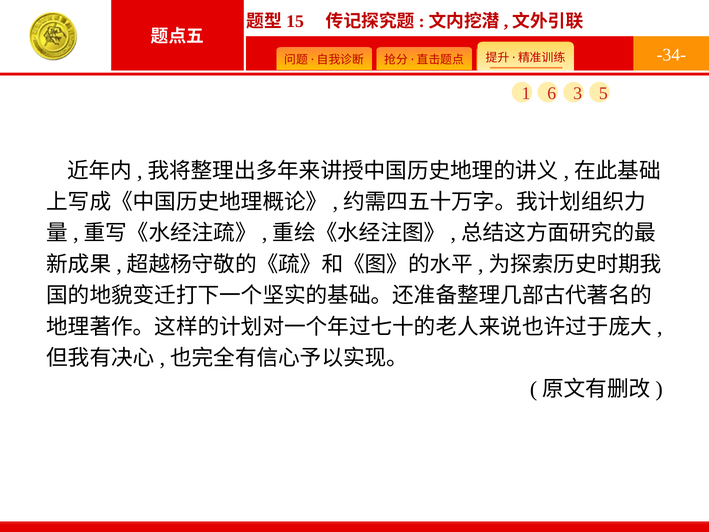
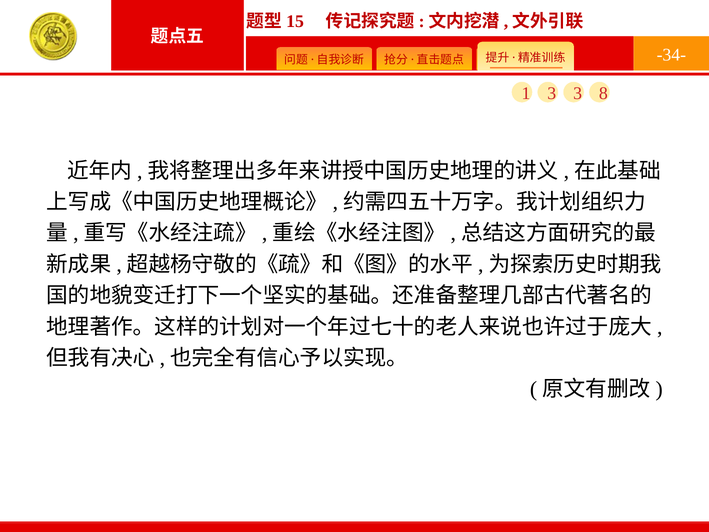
1 6: 6 -> 3
5: 5 -> 8
